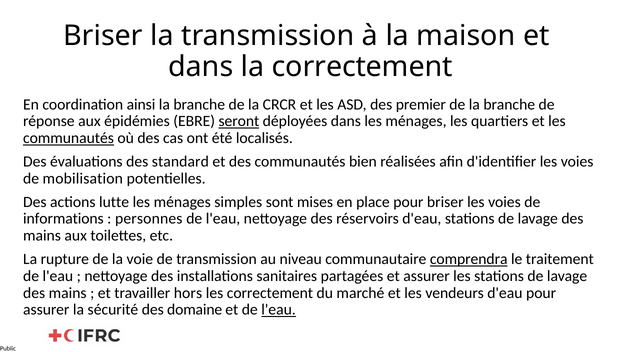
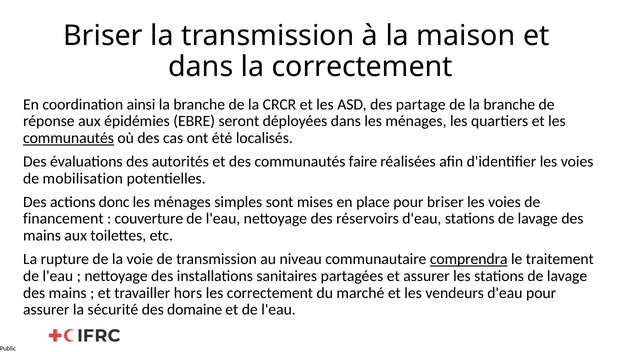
premier: premier -> partage
seront underline: present -> none
standard: standard -> autorités
bien: bien -> faire
lutte: lutte -> donc
informations: informations -> financement
personnes: personnes -> couverture
l'eau at (279, 310) underline: present -> none
